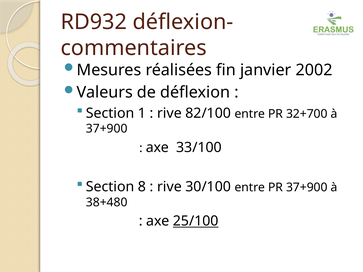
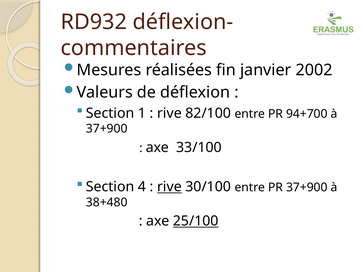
32+700: 32+700 -> 94+700
8: 8 -> 4
rive at (169, 187) underline: none -> present
